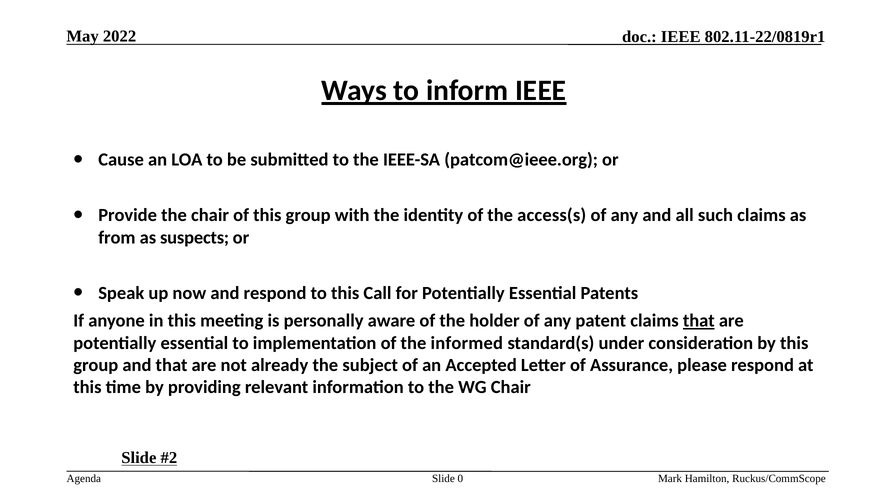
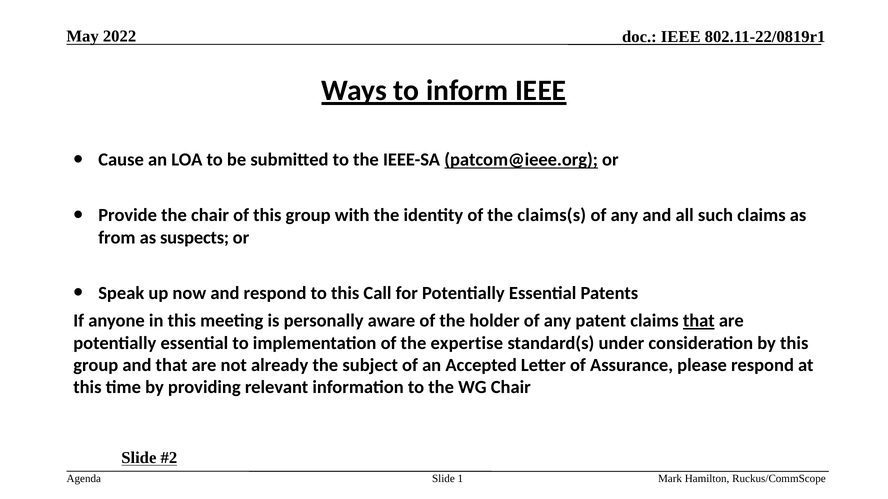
patcom@ieee.org underline: none -> present
access(s: access(s -> claims(s
informed: informed -> expertise
0: 0 -> 1
